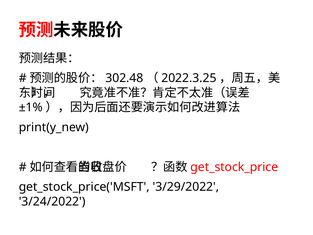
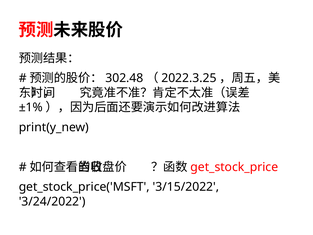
3/29/2022: 3/29/2022 -> 3/15/2022
